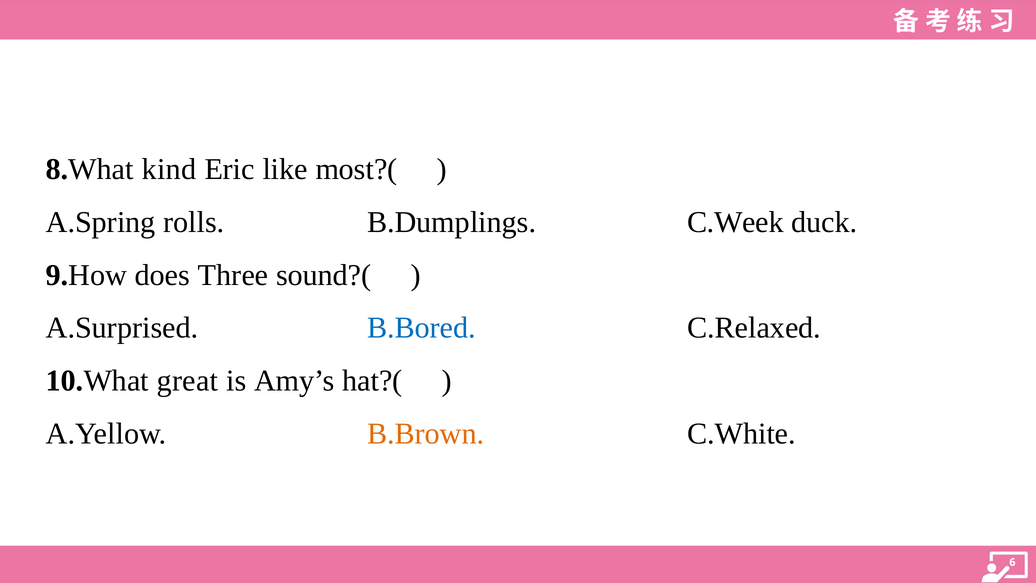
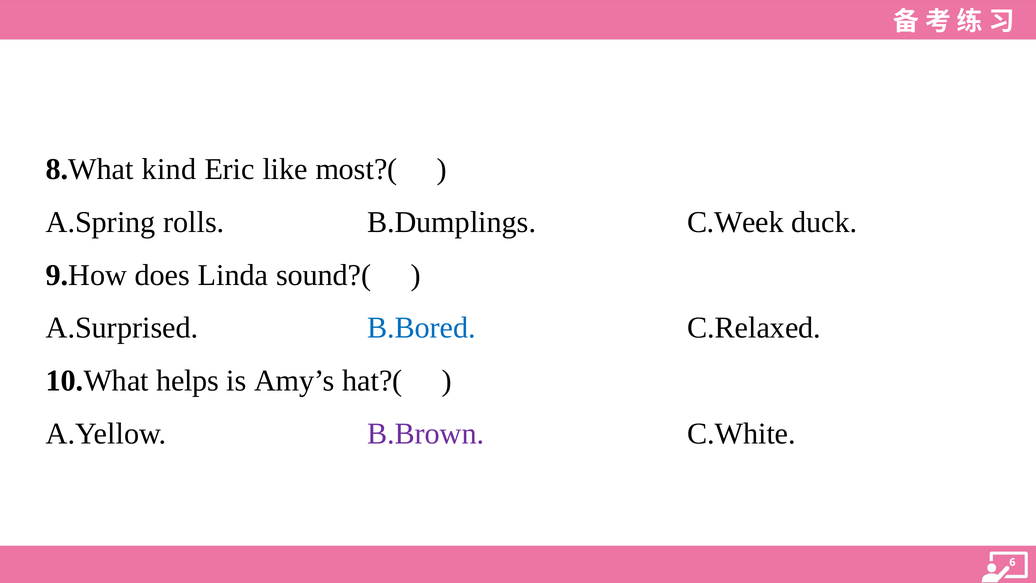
Three: Three -> Linda
great: great -> helps
B.Brown colour: orange -> purple
